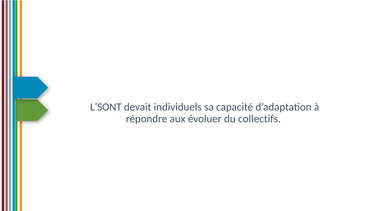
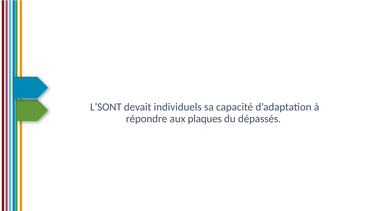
évoluer: évoluer -> plaques
collectifs: collectifs -> dépassés
